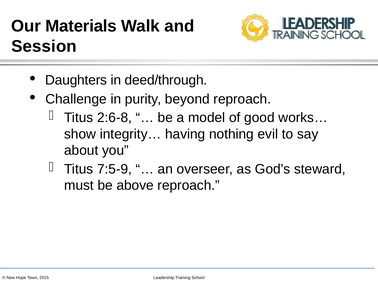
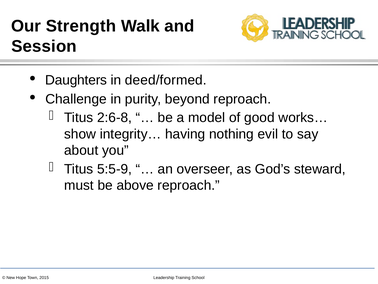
Materials: Materials -> Strength
deed/through: deed/through -> deed/formed
7:5-9: 7:5-9 -> 5:5-9
